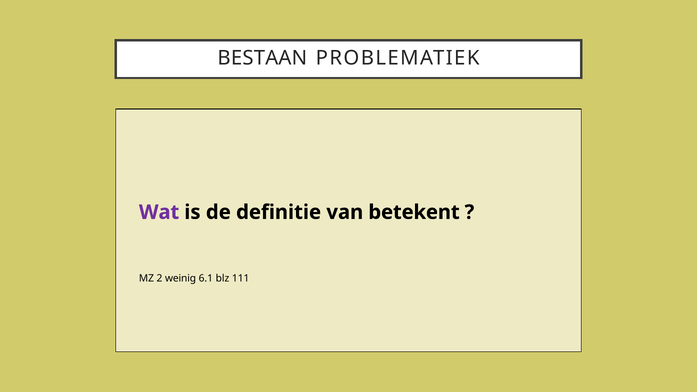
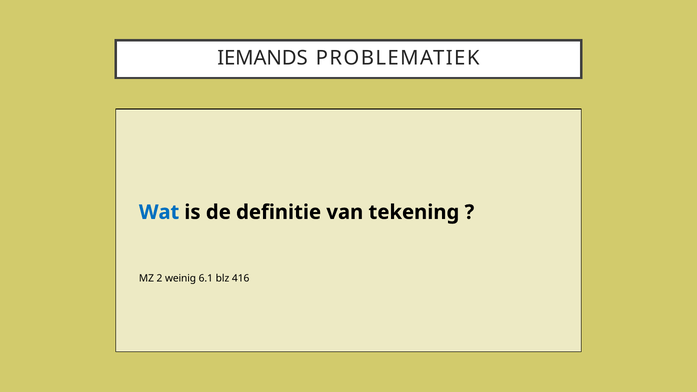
BESTAAN: BESTAAN -> IEMANDS
Wat colour: purple -> blue
betekent: betekent -> tekening
111: 111 -> 416
